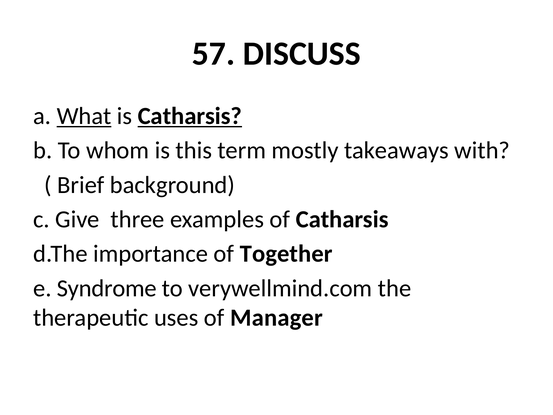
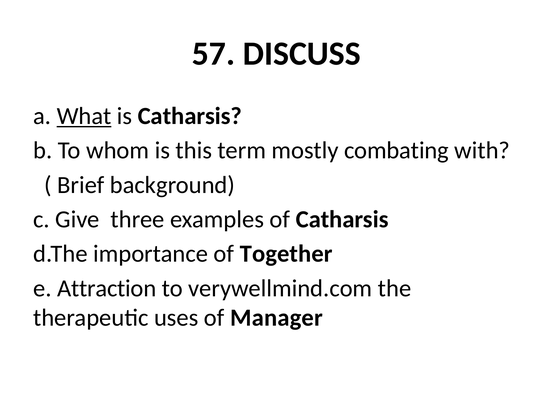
Catharsis at (190, 116) underline: present -> none
takeaways: takeaways -> combating
Syndrome: Syndrome -> Attraction
